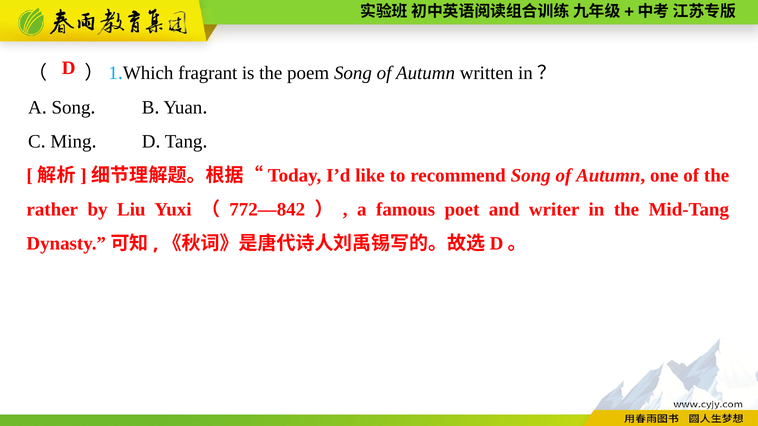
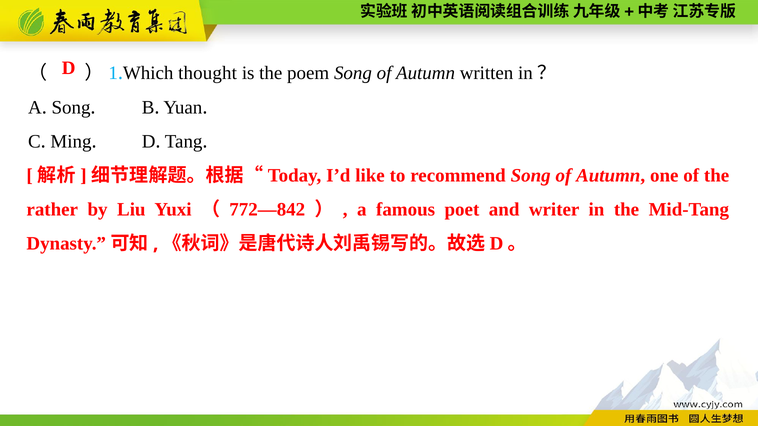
fragrant: fragrant -> thought
